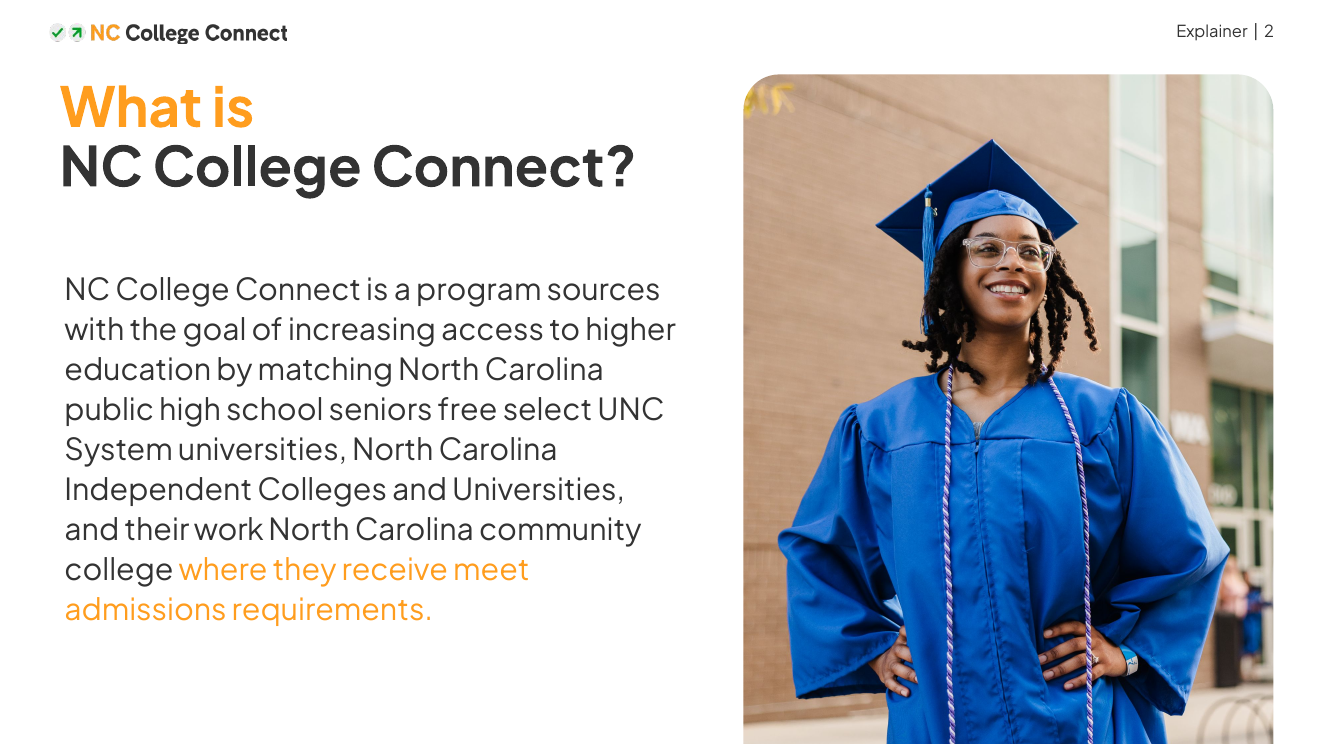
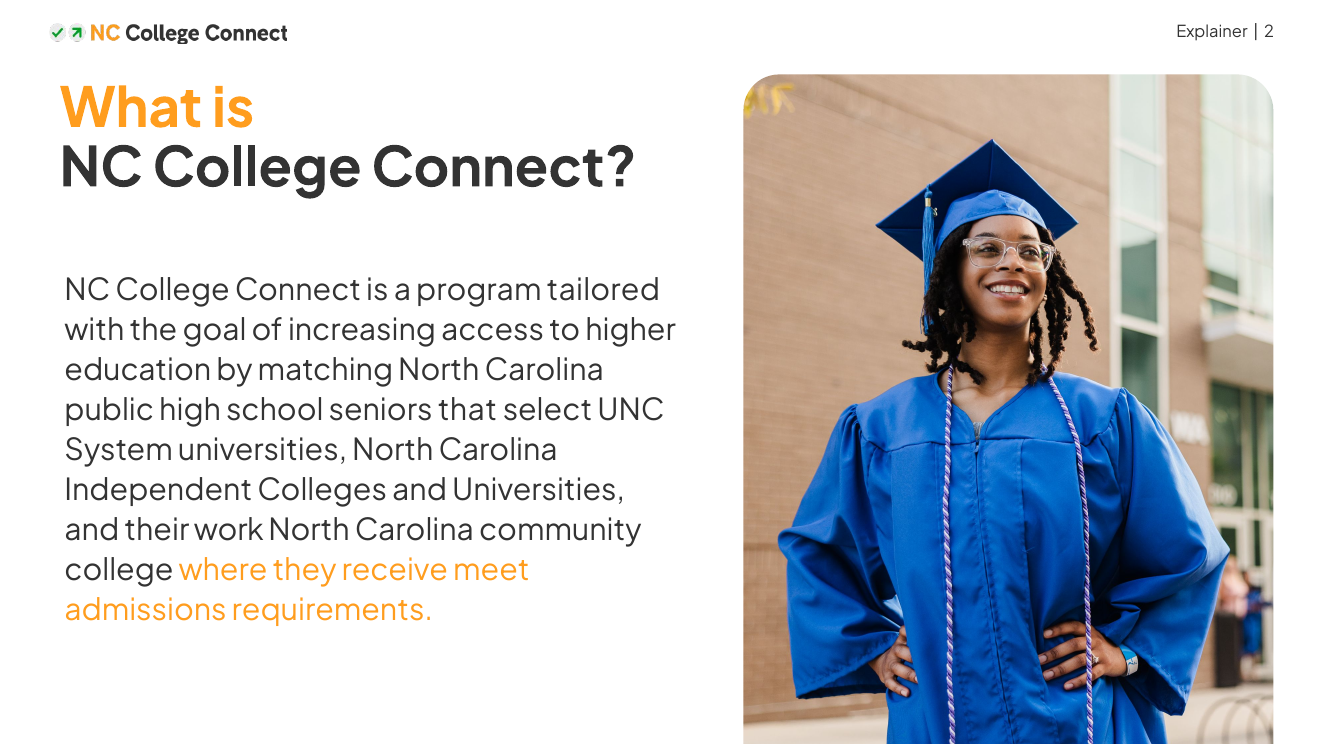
sources: sources -> tailored
free: free -> that
